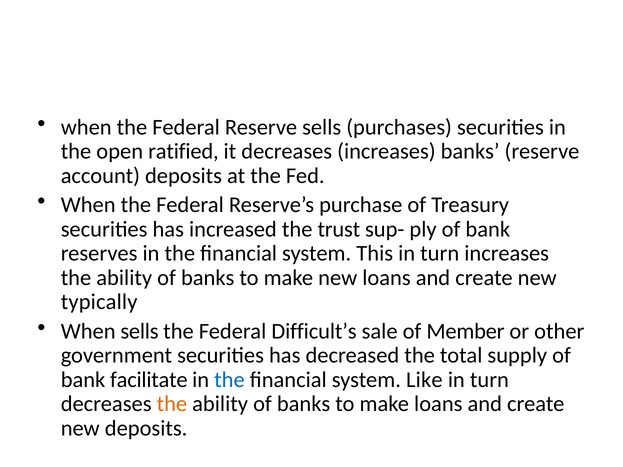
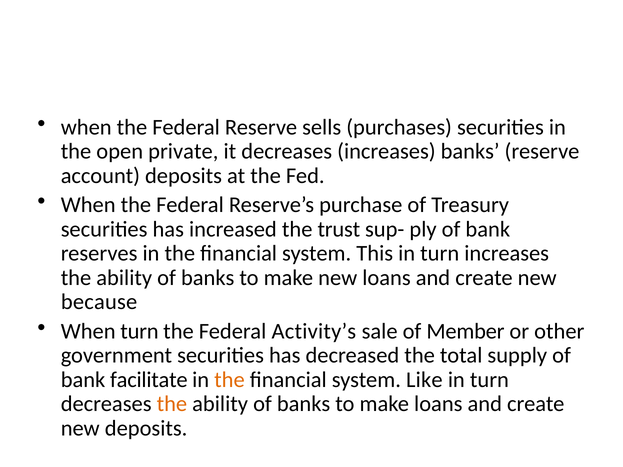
ratified: ratified -> private
typically: typically -> because
When sells: sells -> turn
Difficult’s: Difficult’s -> Activity’s
the at (229, 380) colour: blue -> orange
